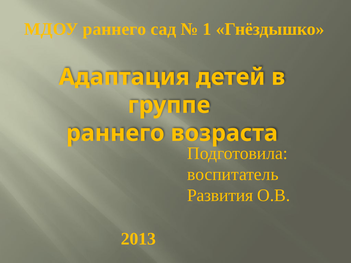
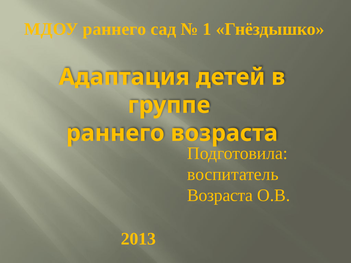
Развития at (220, 196): Развития -> Возраста
